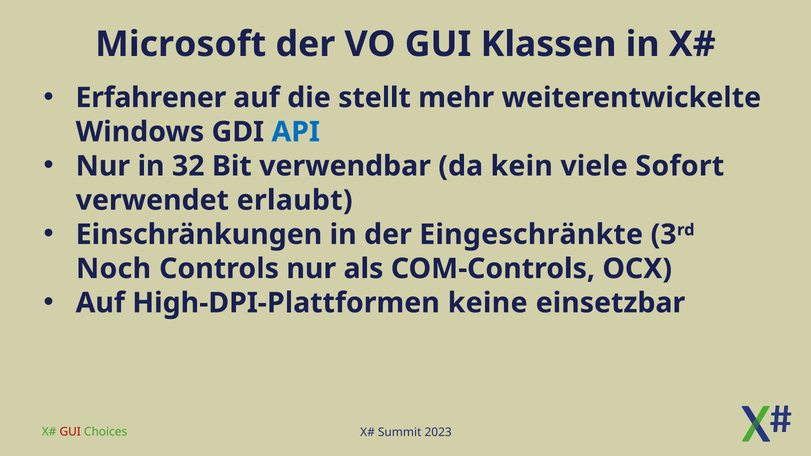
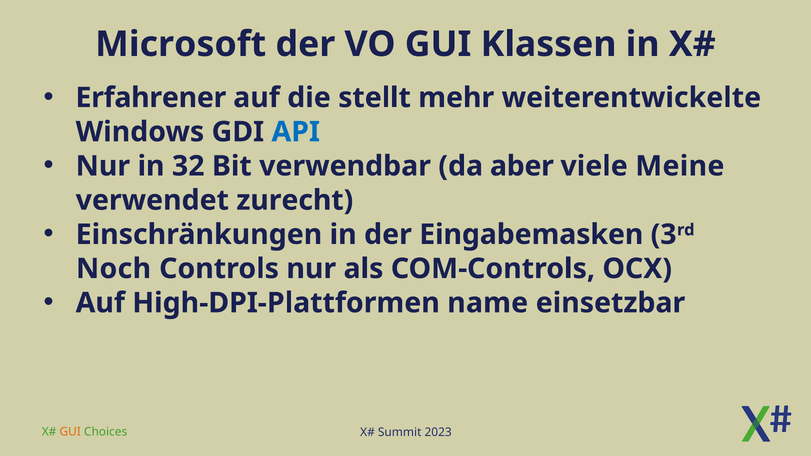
kein: kein -> aber
Sofort: Sofort -> Meine
erlaubt: erlaubt -> zurecht
Eingeschränkte: Eingeschränkte -> Eingabemasken
keine: keine -> name
GUI at (70, 432) colour: red -> orange
